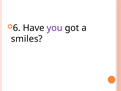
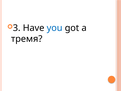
6: 6 -> 3
you colour: purple -> blue
smiles: smiles -> тремя
